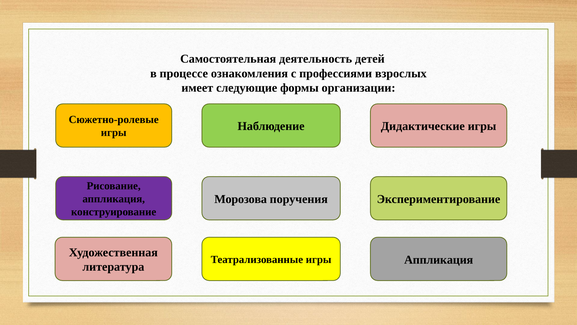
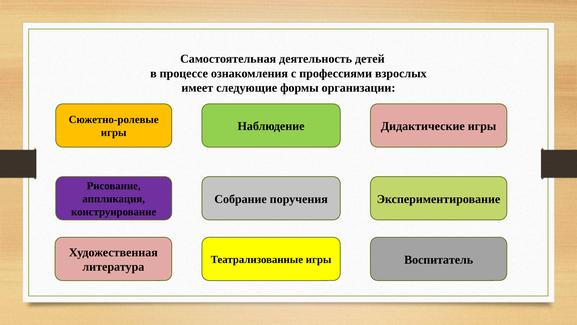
Морозова: Морозова -> Собрание
Аппликация at (439, 259): Аппликация -> Воспитатель
